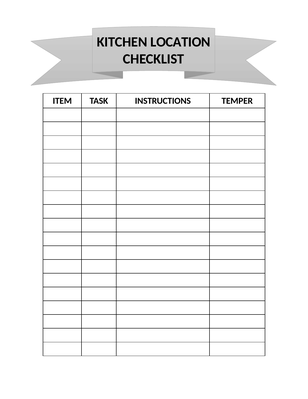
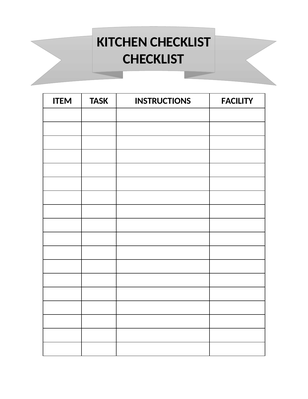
KITCHEN LOCATION: LOCATION -> CHECKLIST
TEMPER: TEMPER -> FACILITY
